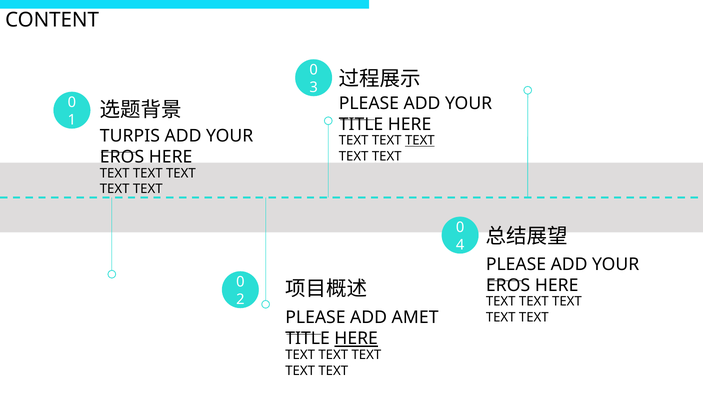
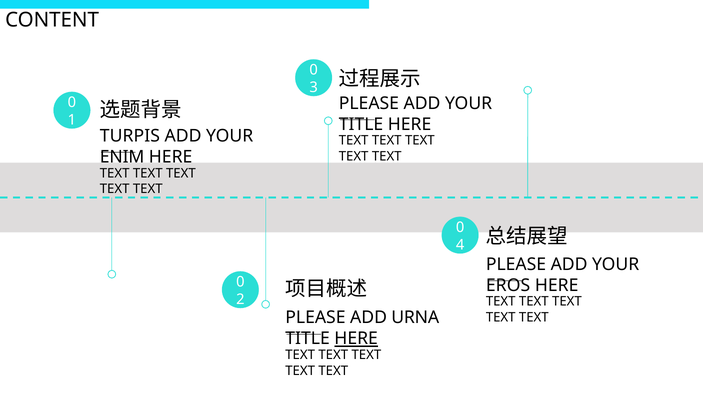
TEXT at (420, 141) underline: present -> none
EROS at (122, 157): EROS -> ENIM
AMET: AMET -> URNA
